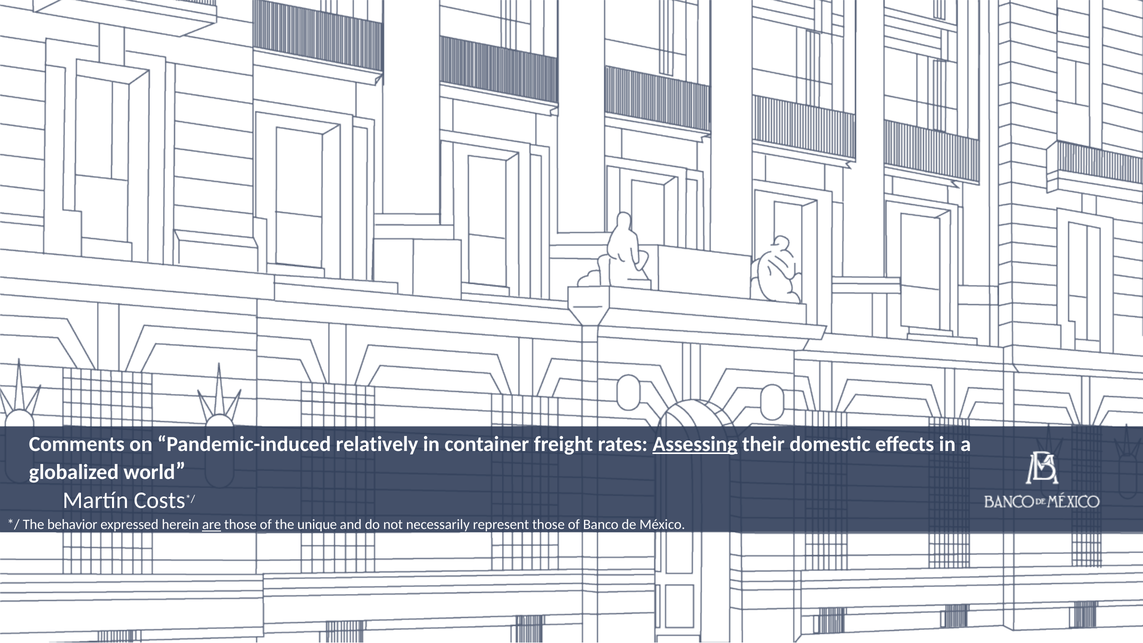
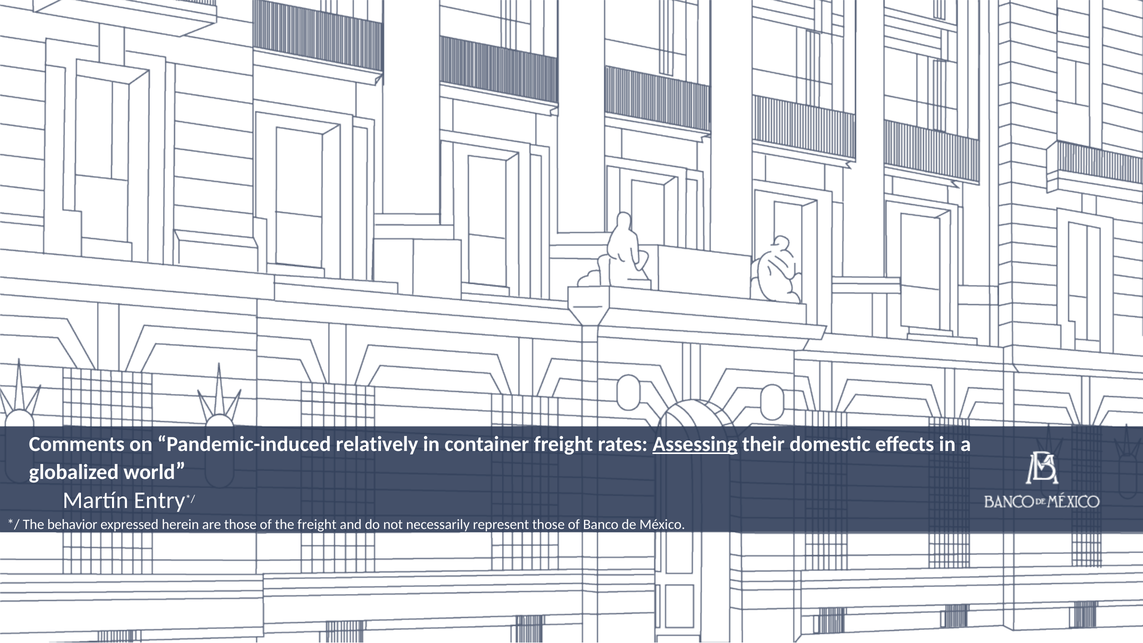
Costs: Costs -> Entry
are underline: present -> none
the unique: unique -> freight
